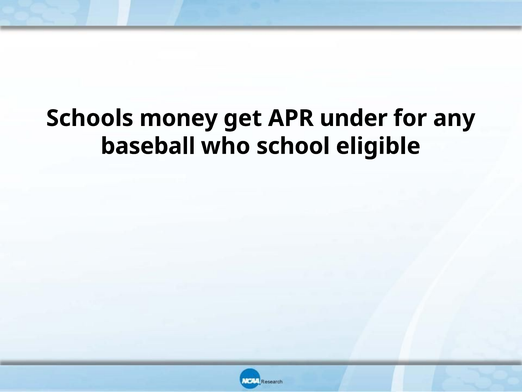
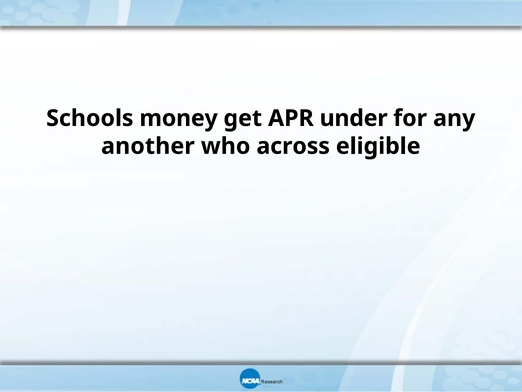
baseball: baseball -> another
school: school -> across
